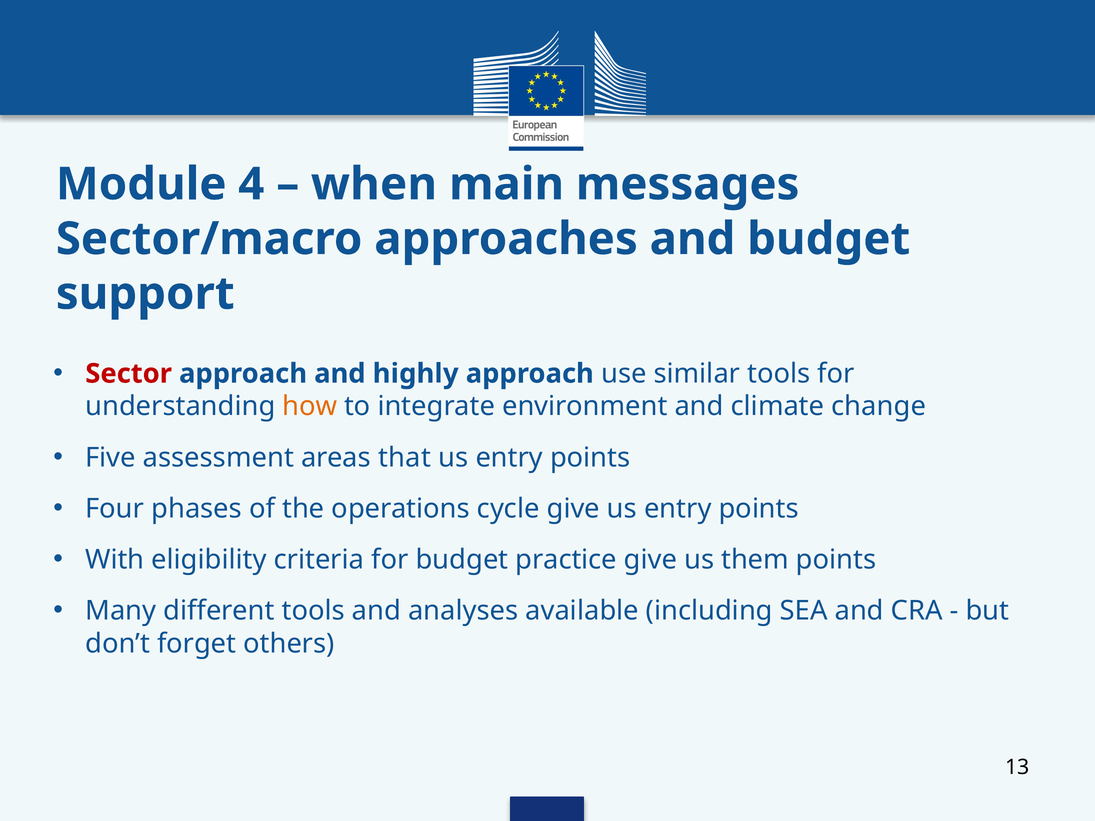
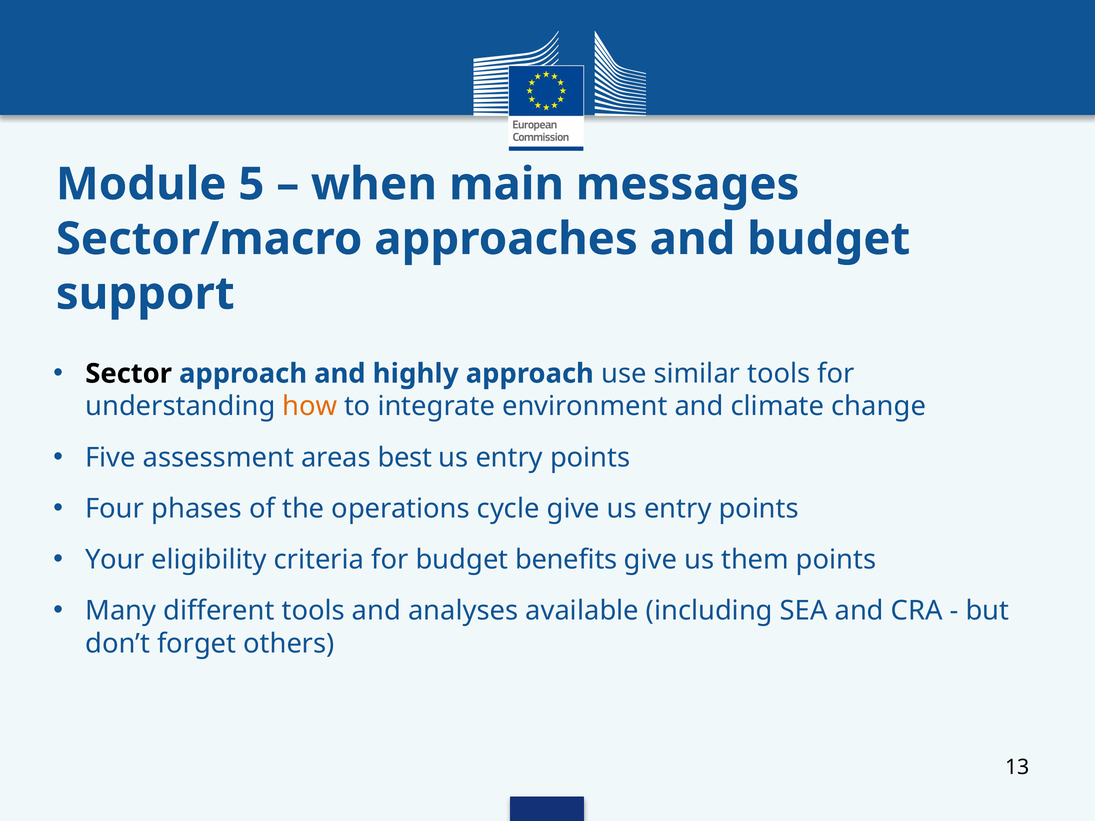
4: 4 -> 5
Sector colour: red -> black
that: that -> best
With: With -> Your
practice: practice -> benefits
